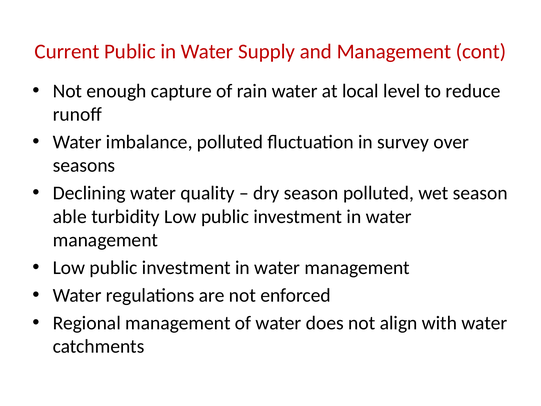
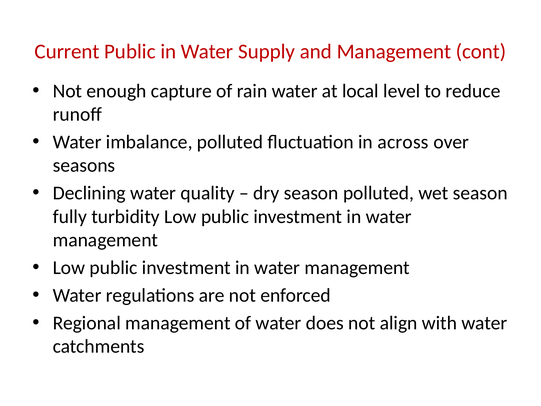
survey: survey -> across
able: able -> fully
